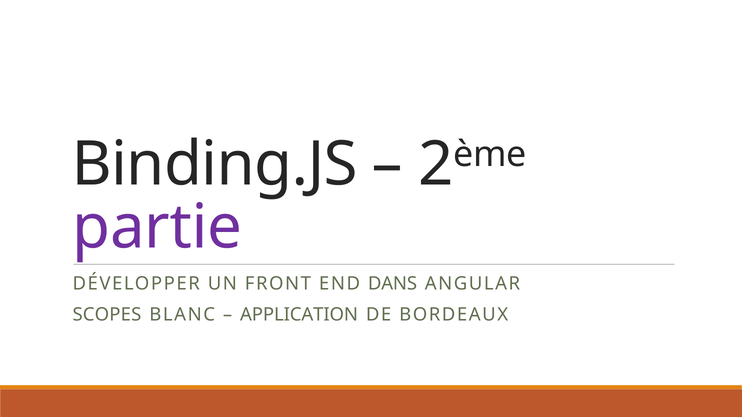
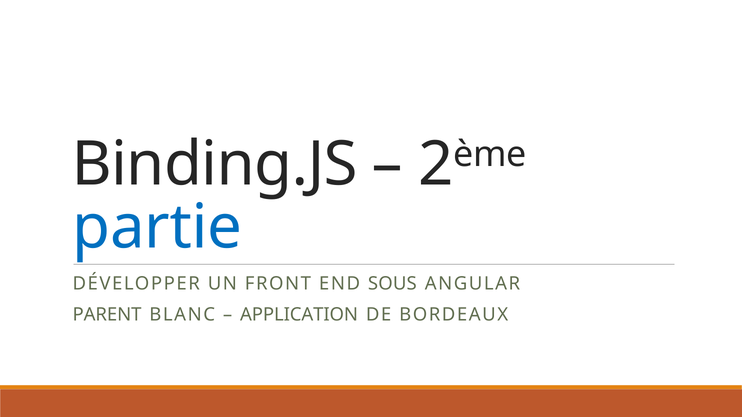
partie colour: purple -> blue
DANS: DANS -> SOUS
SCOPES: SCOPES -> PARENT
